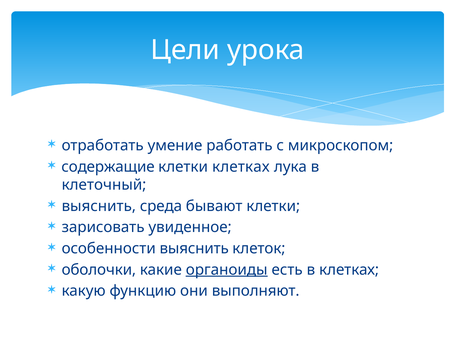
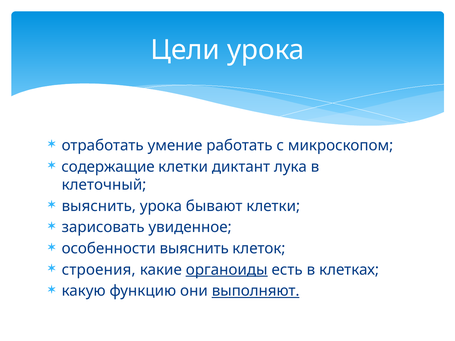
клетки клетках: клетках -> диктант
выяснить среда: среда -> урока
оболочки: оболочки -> строения
выполняют underline: none -> present
